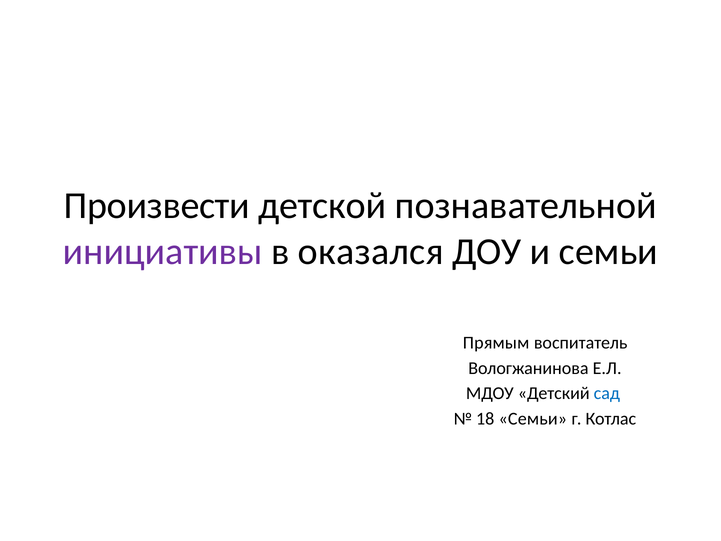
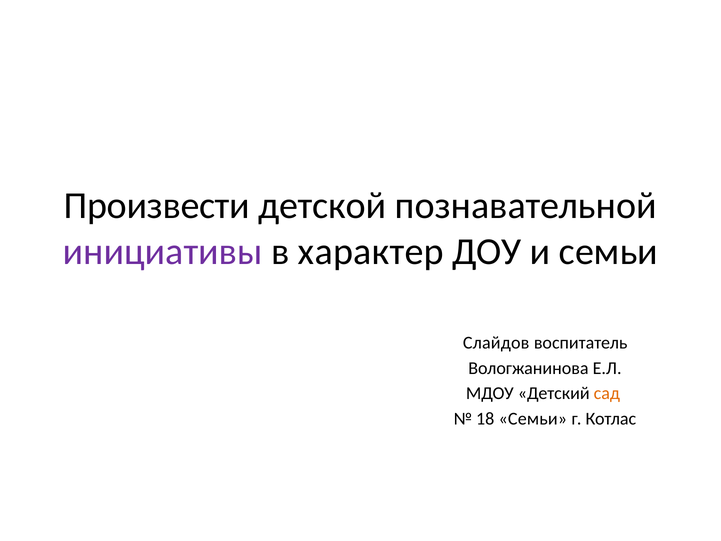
оказался: оказался -> характер
Прямым: Прямым -> Слайдов
сад colour: blue -> orange
